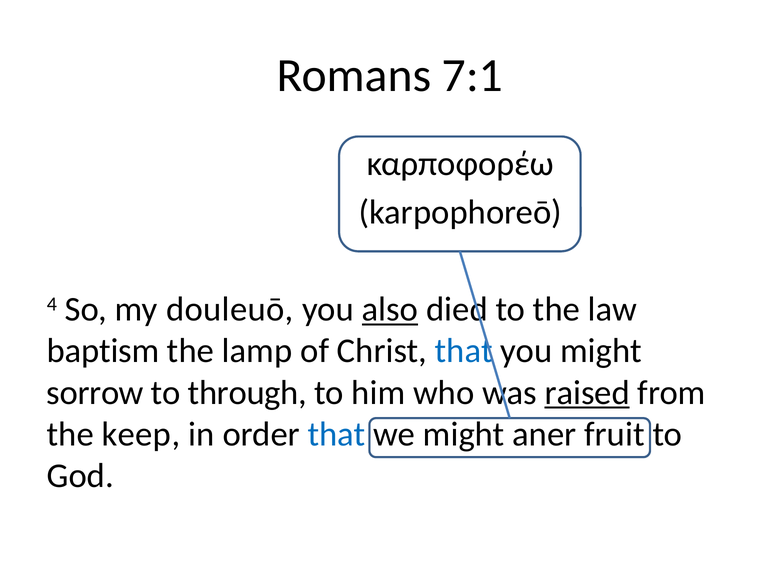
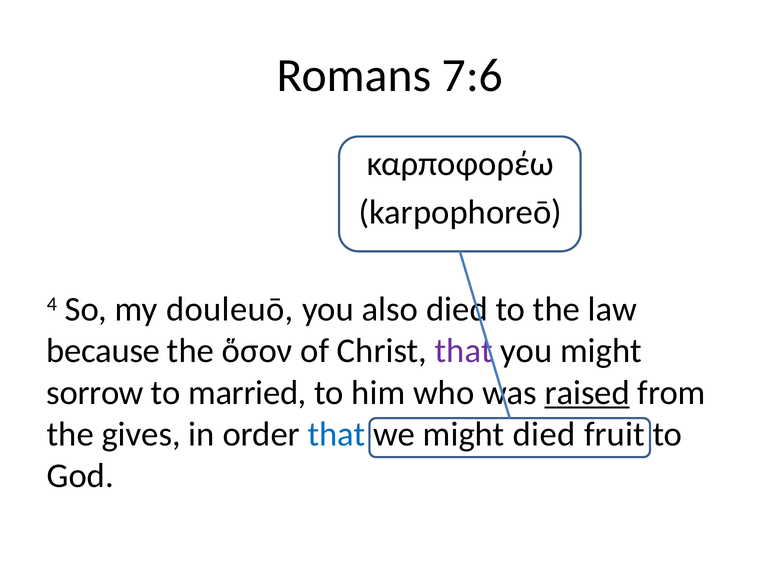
7:1: 7:1 -> 7:6
also underline: present -> none
baptism: baptism -> because
lamp: lamp -> ὅσον
that at (464, 351) colour: blue -> purple
through: through -> married
keep: keep -> gives
might aner: aner -> died
